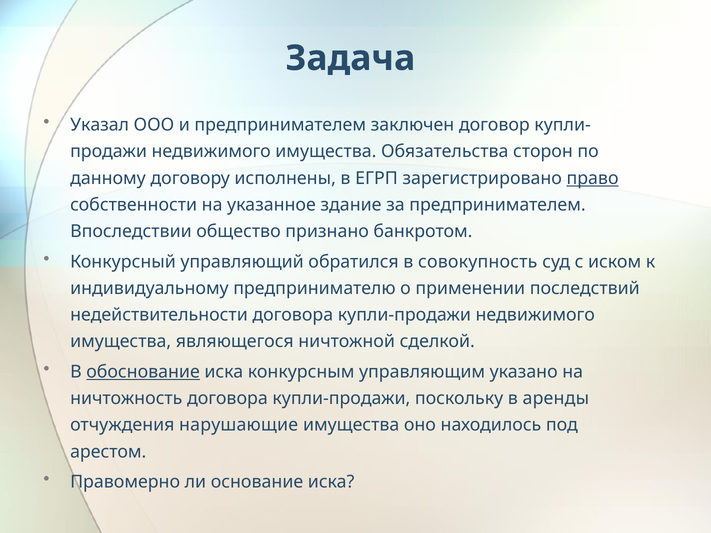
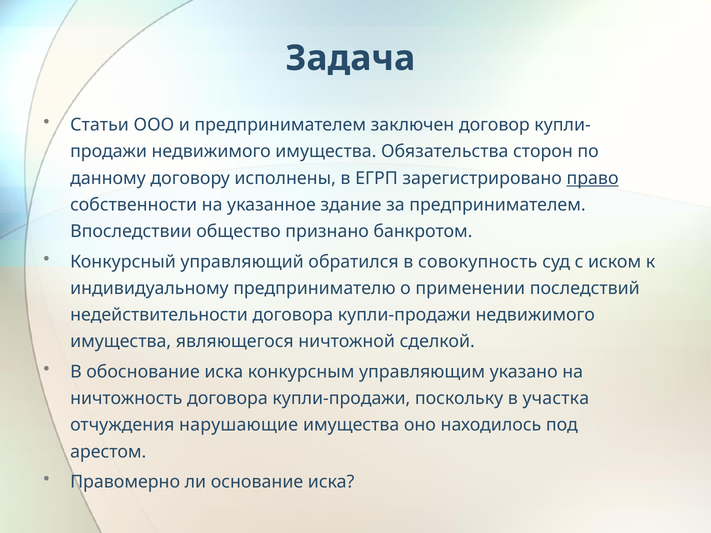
Указал: Указал -> Статьи
обоснование underline: present -> none
аренды: аренды -> участка
